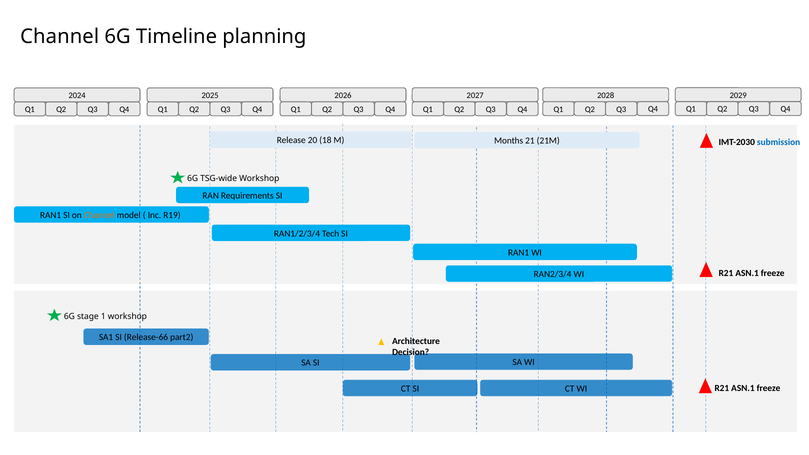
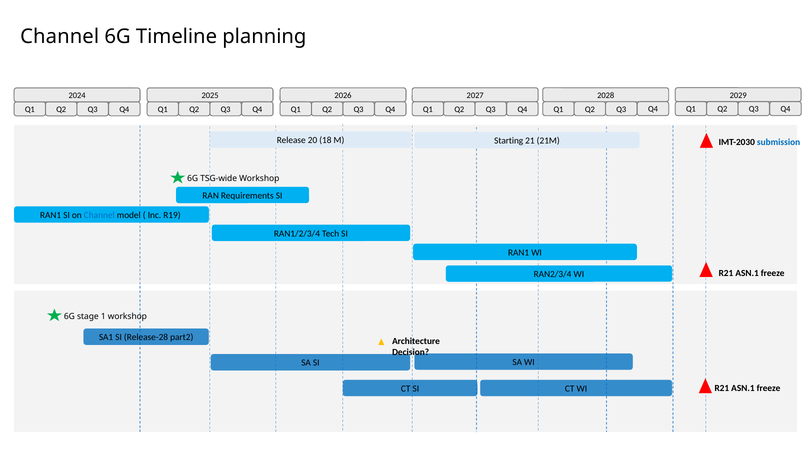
Months: Months -> Starting
Channel at (99, 215) colour: orange -> blue
Release-66: Release-66 -> Release-28
